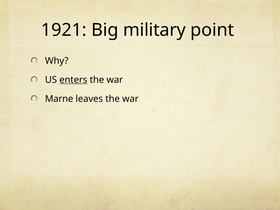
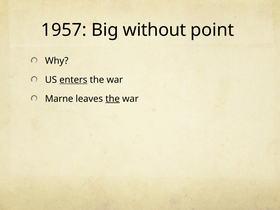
1921: 1921 -> 1957
military: military -> without
the at (113, 99) underline: none -> present
